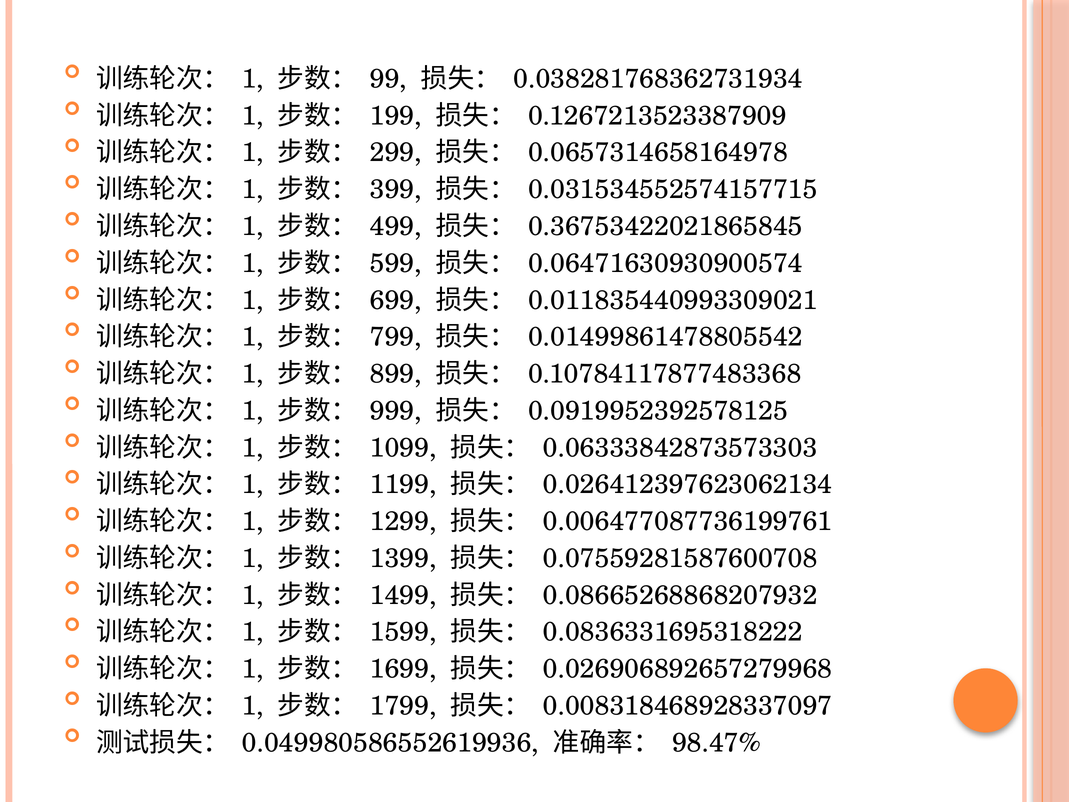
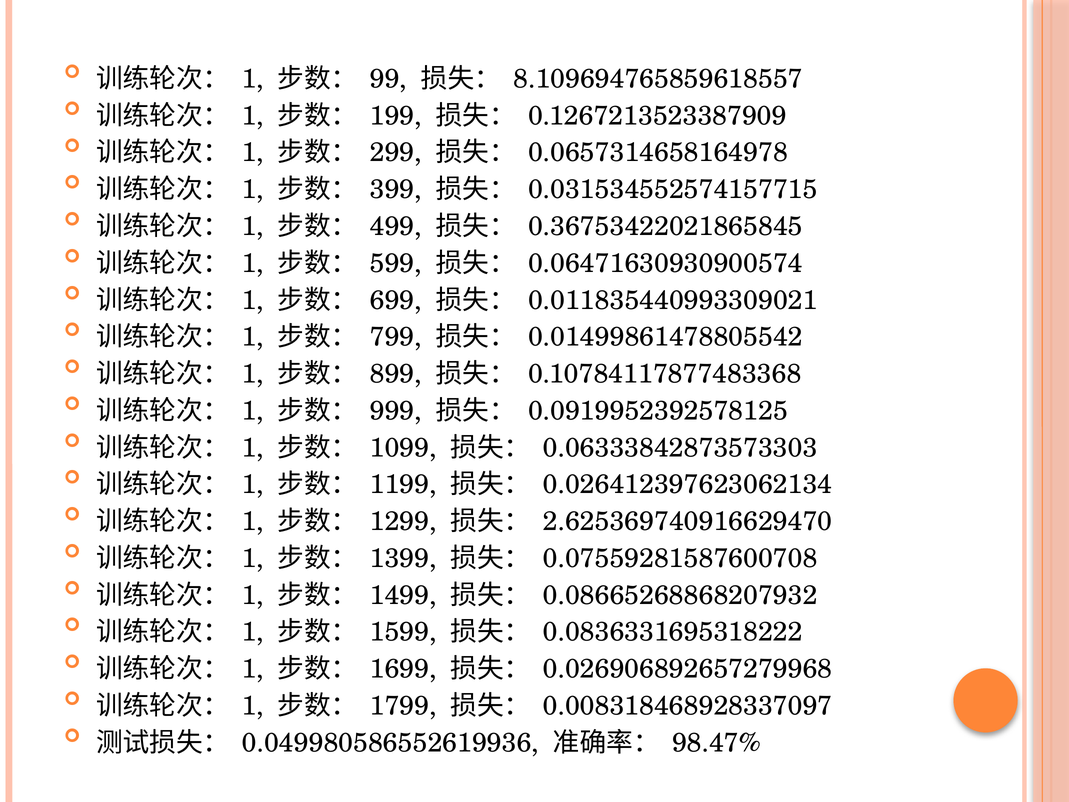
0.038281768362731934: 0.038281768362731934 -> 8.109694765859618557
0.006477087736199761: 0.006477087736199761 -> 2.625369740916629470
